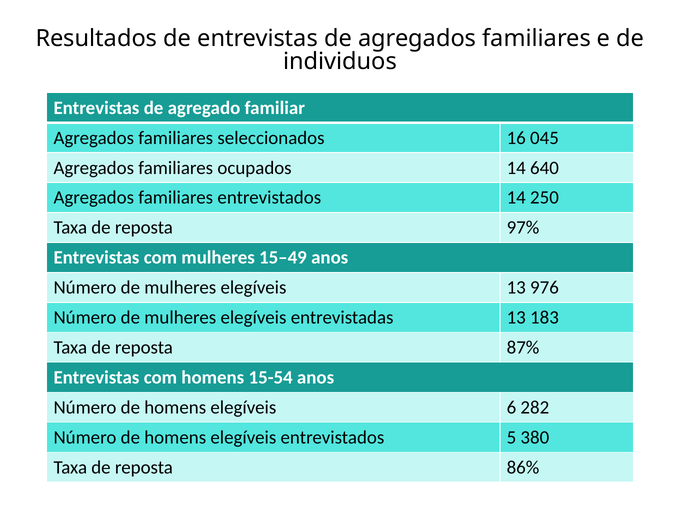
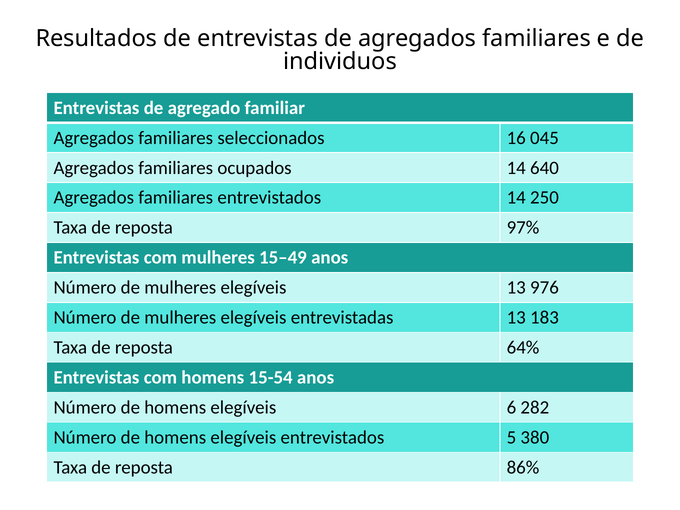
87%: 87% -> 64%
